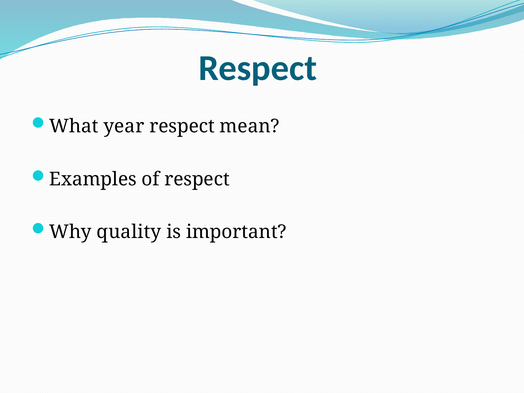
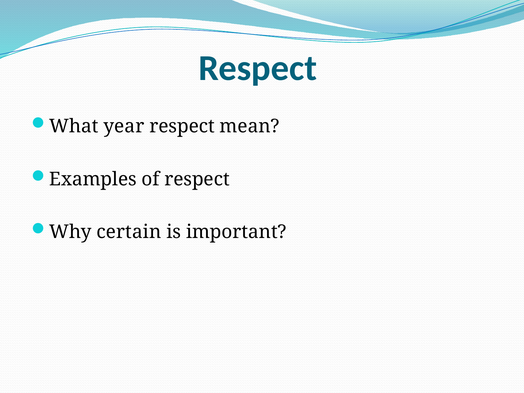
quality: quality -> certain
